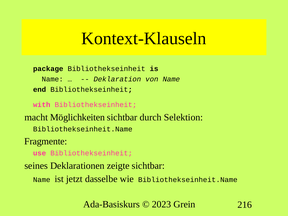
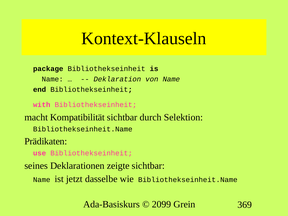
Möglichkeiten: Möglichkeiten -> Kompatibilität
Fragmente: Fragmente -> Prädikaten
2023: 2023 -> 2099
216: 216 -> 369
